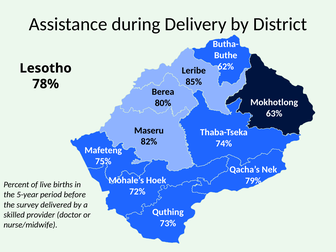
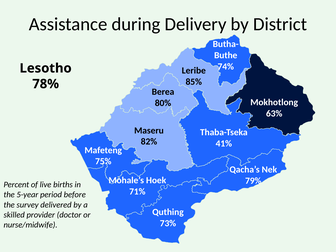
62%: 62% -> 74%
74%: 74% -> 41%
72%: 72% -> 71%
